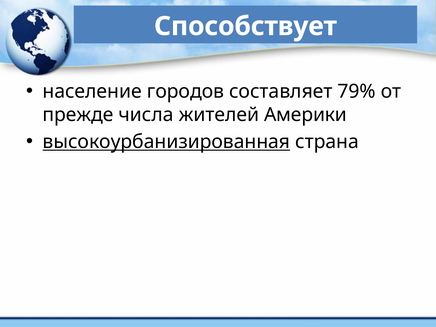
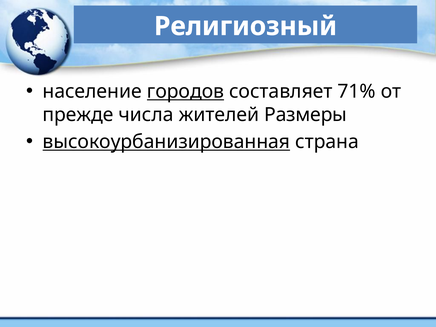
Способствует: Способствует -> Религиозный
городов underline: none -> present
79%: 79% -> 71%
Америки: Америки -> Размеры
